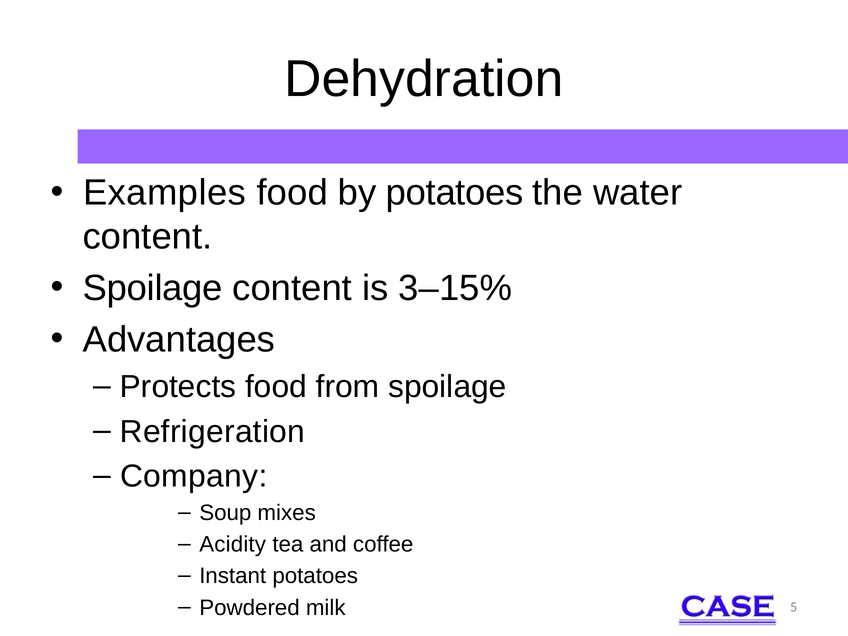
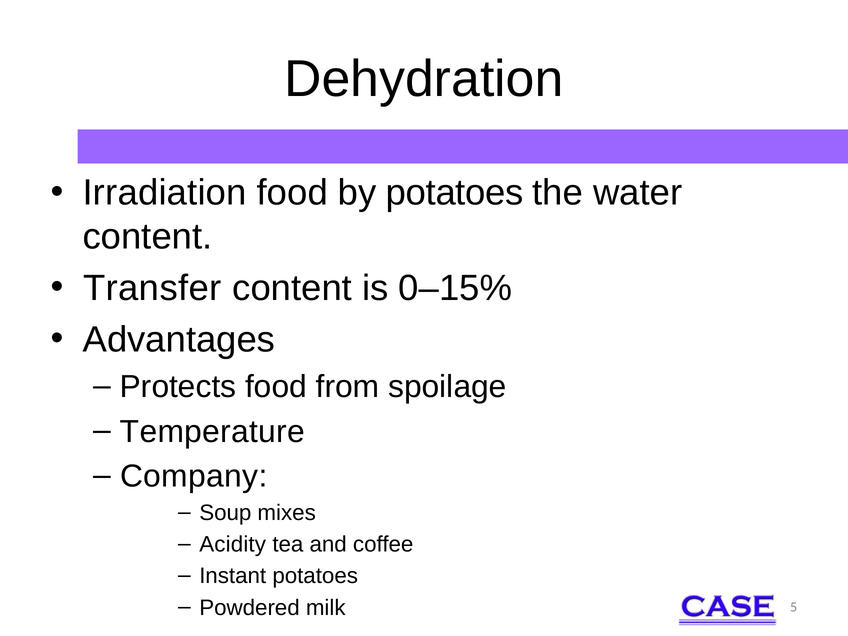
Examples: Examples -> Irradiation
Spoilage at (153, 288): Spoilage -> Transfer
3–15%: 3–15% -> 0–15%
Refrigeration: Refrigeration -> Temperature
